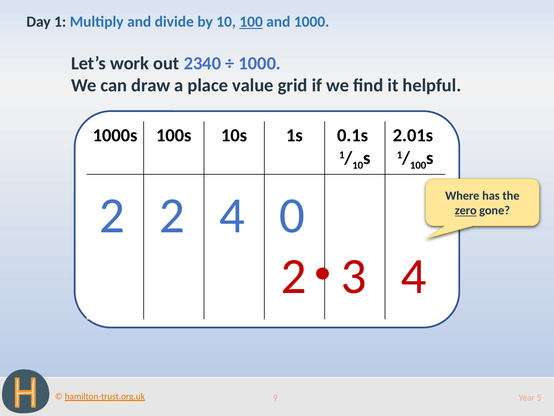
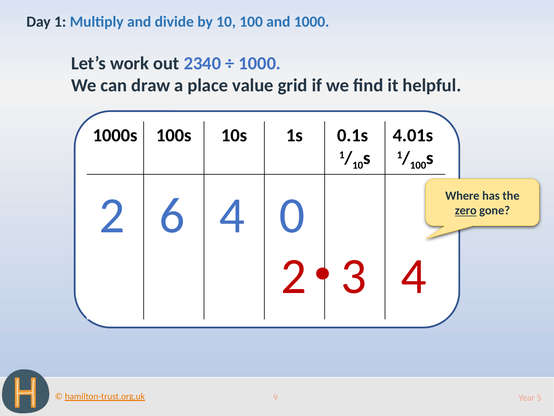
100 at (251, 22) underline: present -> none
2.01s: 2.01s -> 4.01s
2 2: 2 -> 6
